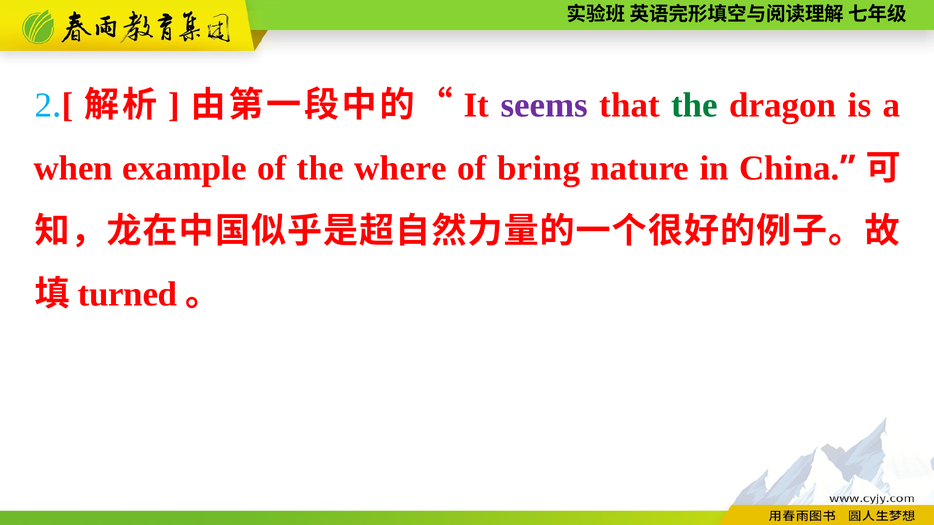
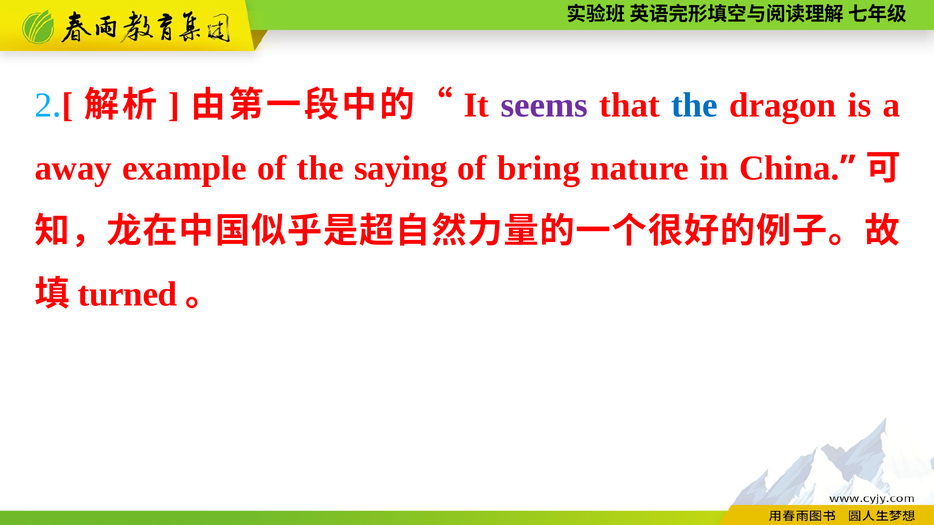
the at (695, 105) colour: green -> blue
when: when -> away
where: where -> saying
